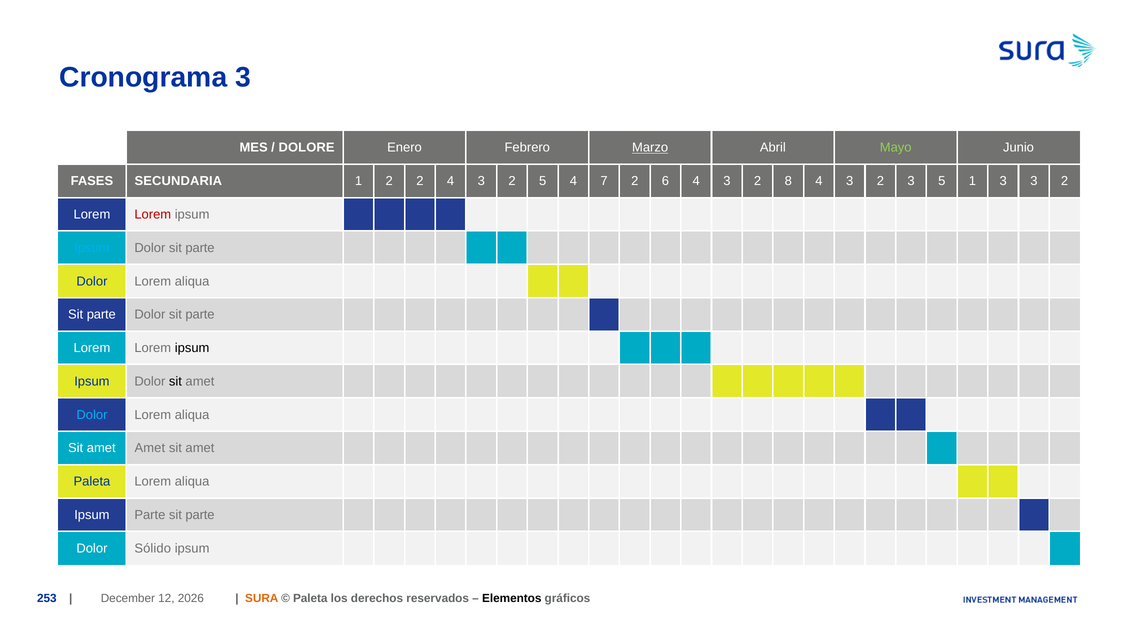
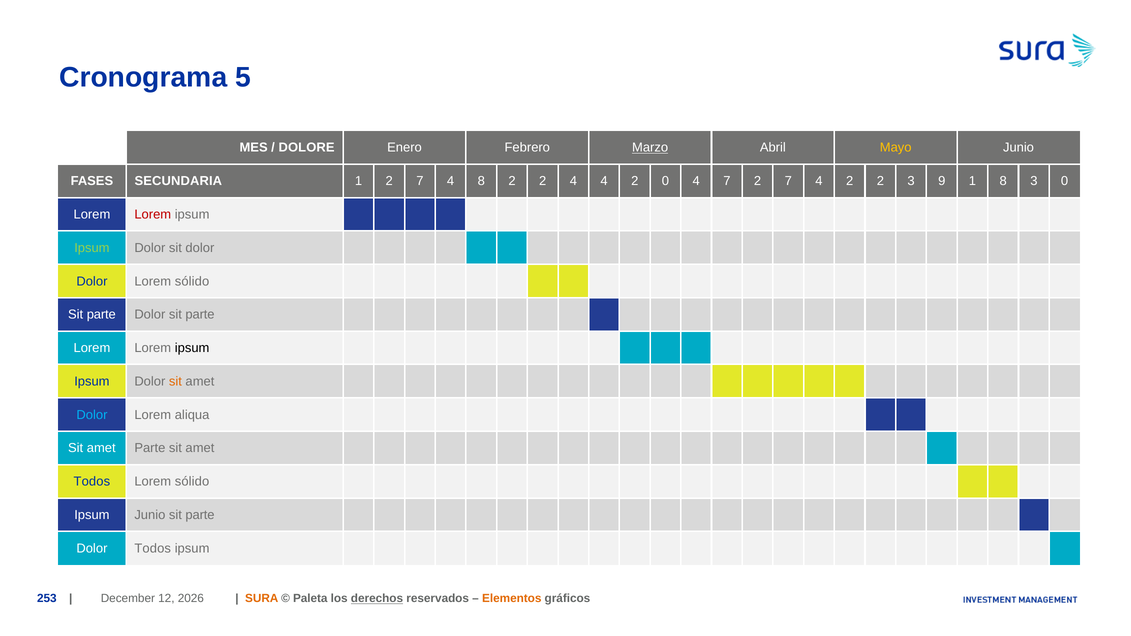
Cronograma 3: 3 -> 5
Mayo colour: light green -> yellow
1 2 2: 2 -> 7
3 at (481, 181): 3 -> 8
5 at (543, 181): 5 -> 2
4 7: 7 -> 4
2 6: 6 -> 0
3 at (727, 181): 3 -> 7
8 at (788, 181): 8 -> 7
3 at (850, 181): 3 -> 2
3 5: 5 -> 9
1 3: 3 -> 8
2 at (1065, 181): 2 -> 0
Ipsum at (92, 248) colour: light blue -> light green
parte at (200, 248): parte -> dolor
aliqua at (192, 281): aliqua -> sólido
sit at (175, 382) colour: black -> orange
amet Amet: Amet -> Parte
Paleta at (92, 482): Paleta -> Todos
aliqua at (192, 482): aliqua -> sólido
Ipsum Parte: Parte -> Junio
Dolor Sólido: Sólido -> Todos
derechos underline: none -> present
Elementos colour: black -> orange
